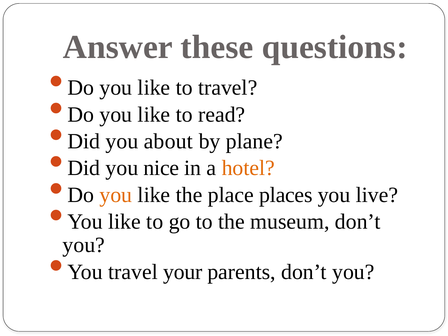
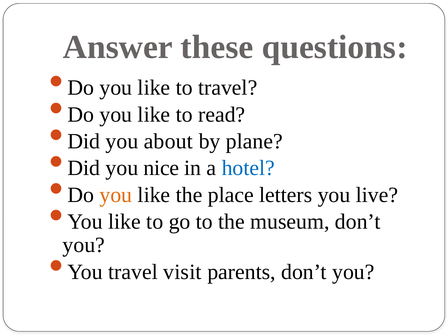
hotel colour: orange -> blue
places: places -> letters
your: your -> visit
